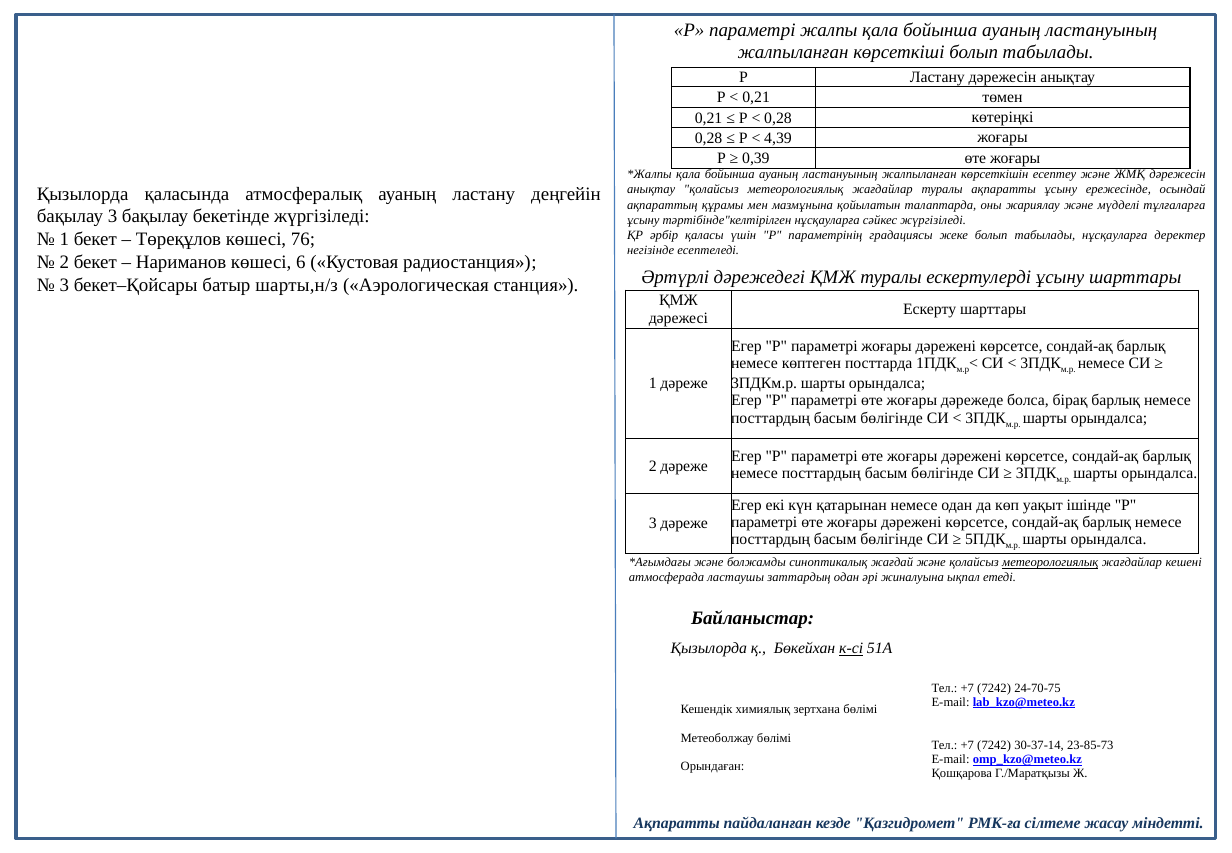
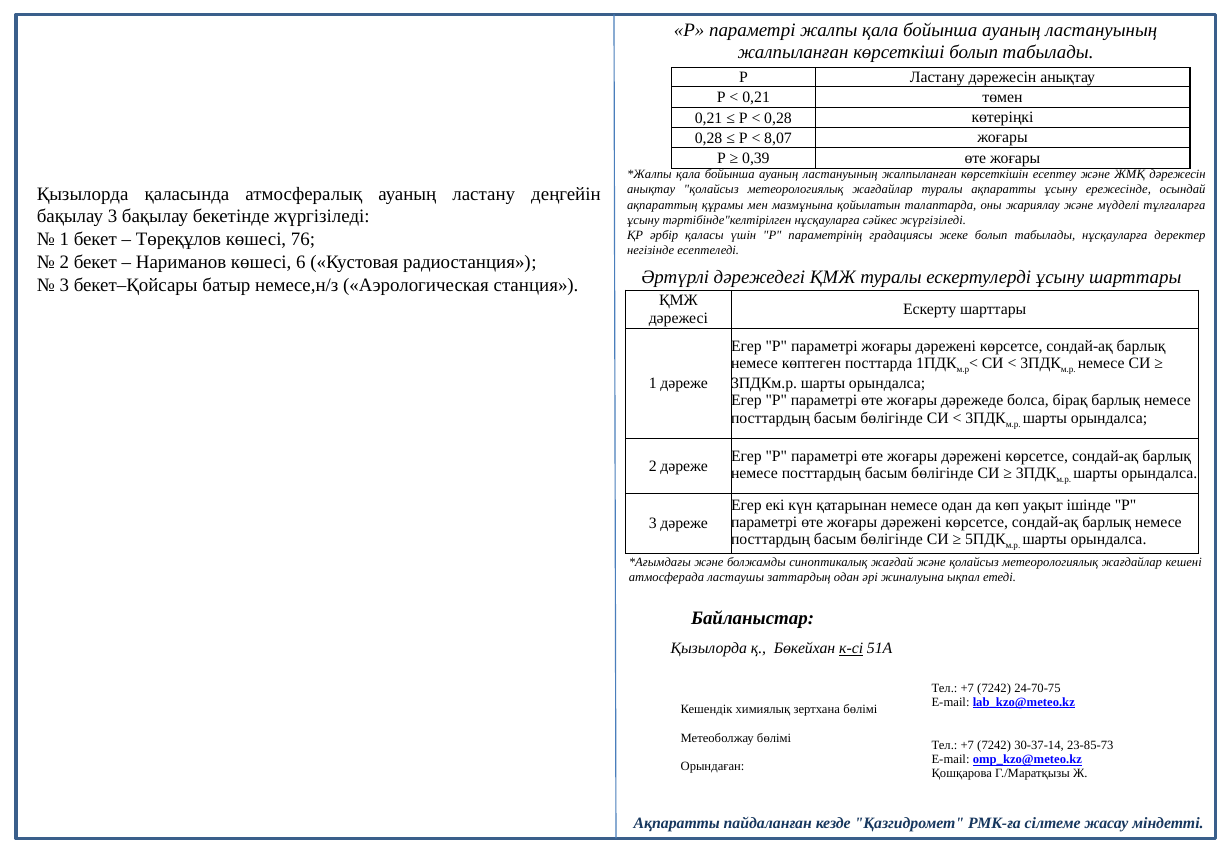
4,39: 4,39 -> 8,07
шарты,н/з: шарты,н/з -> немесе,н/з
метеорологиялық at (1050, 562) underline: present -> none
